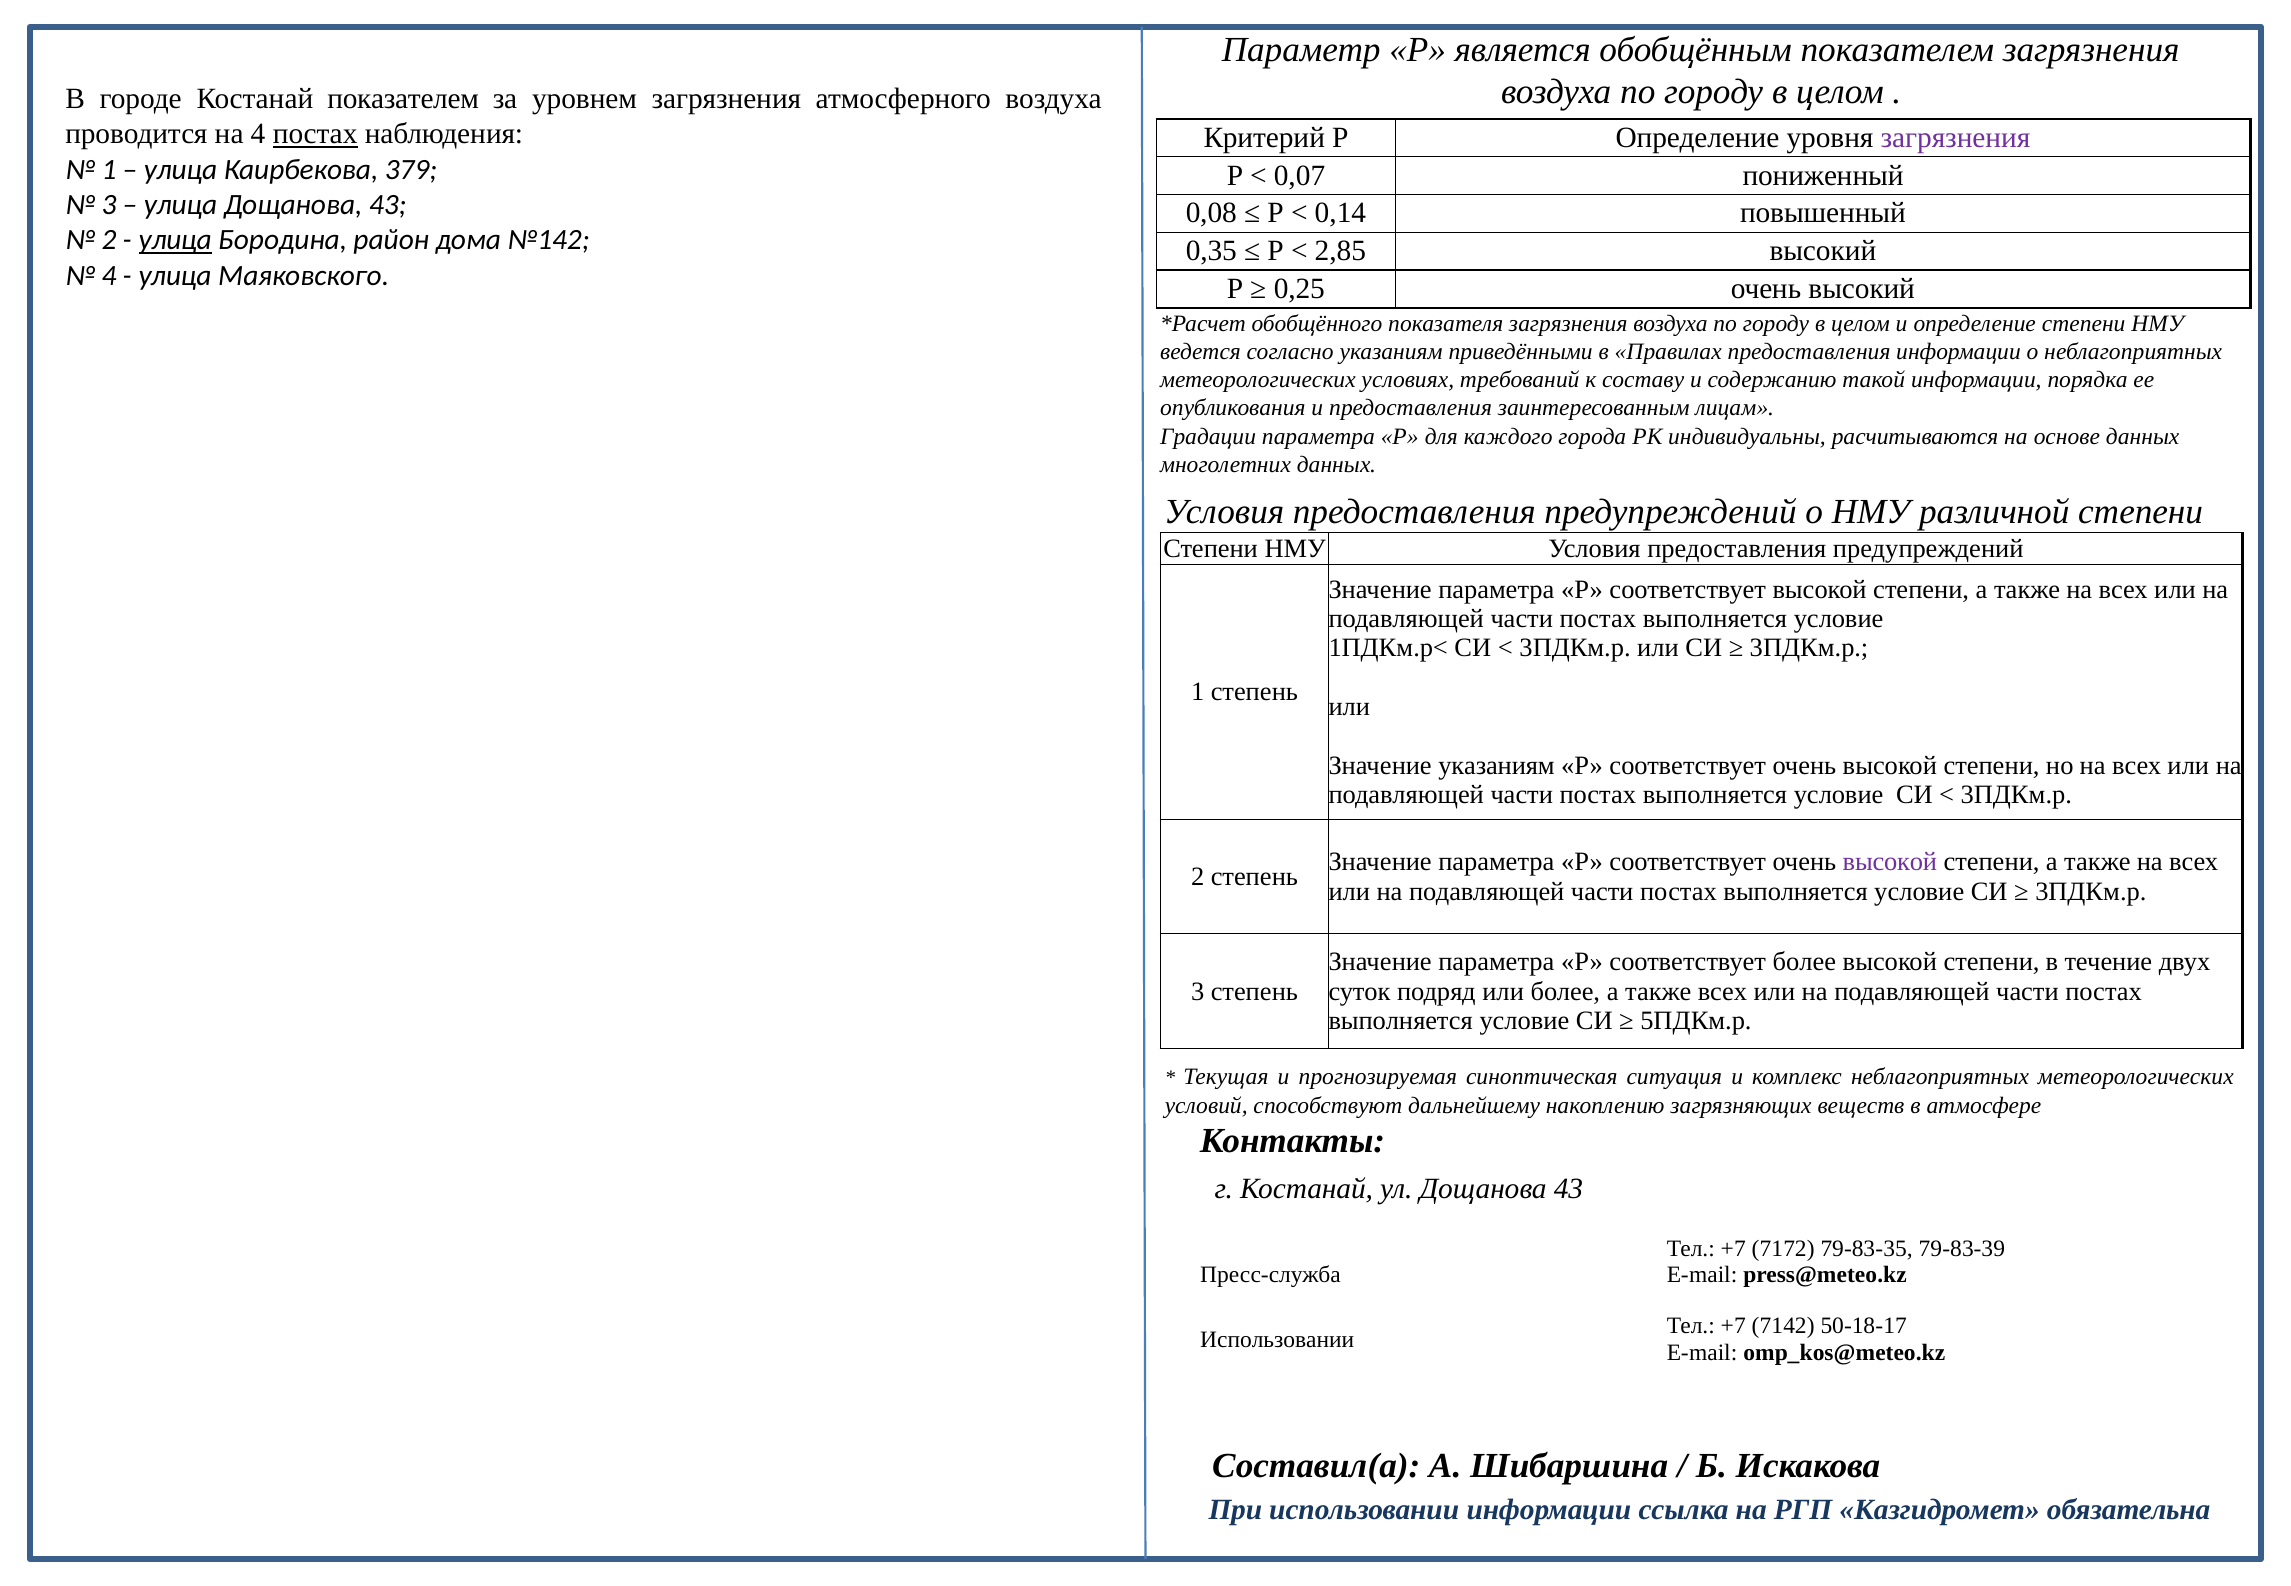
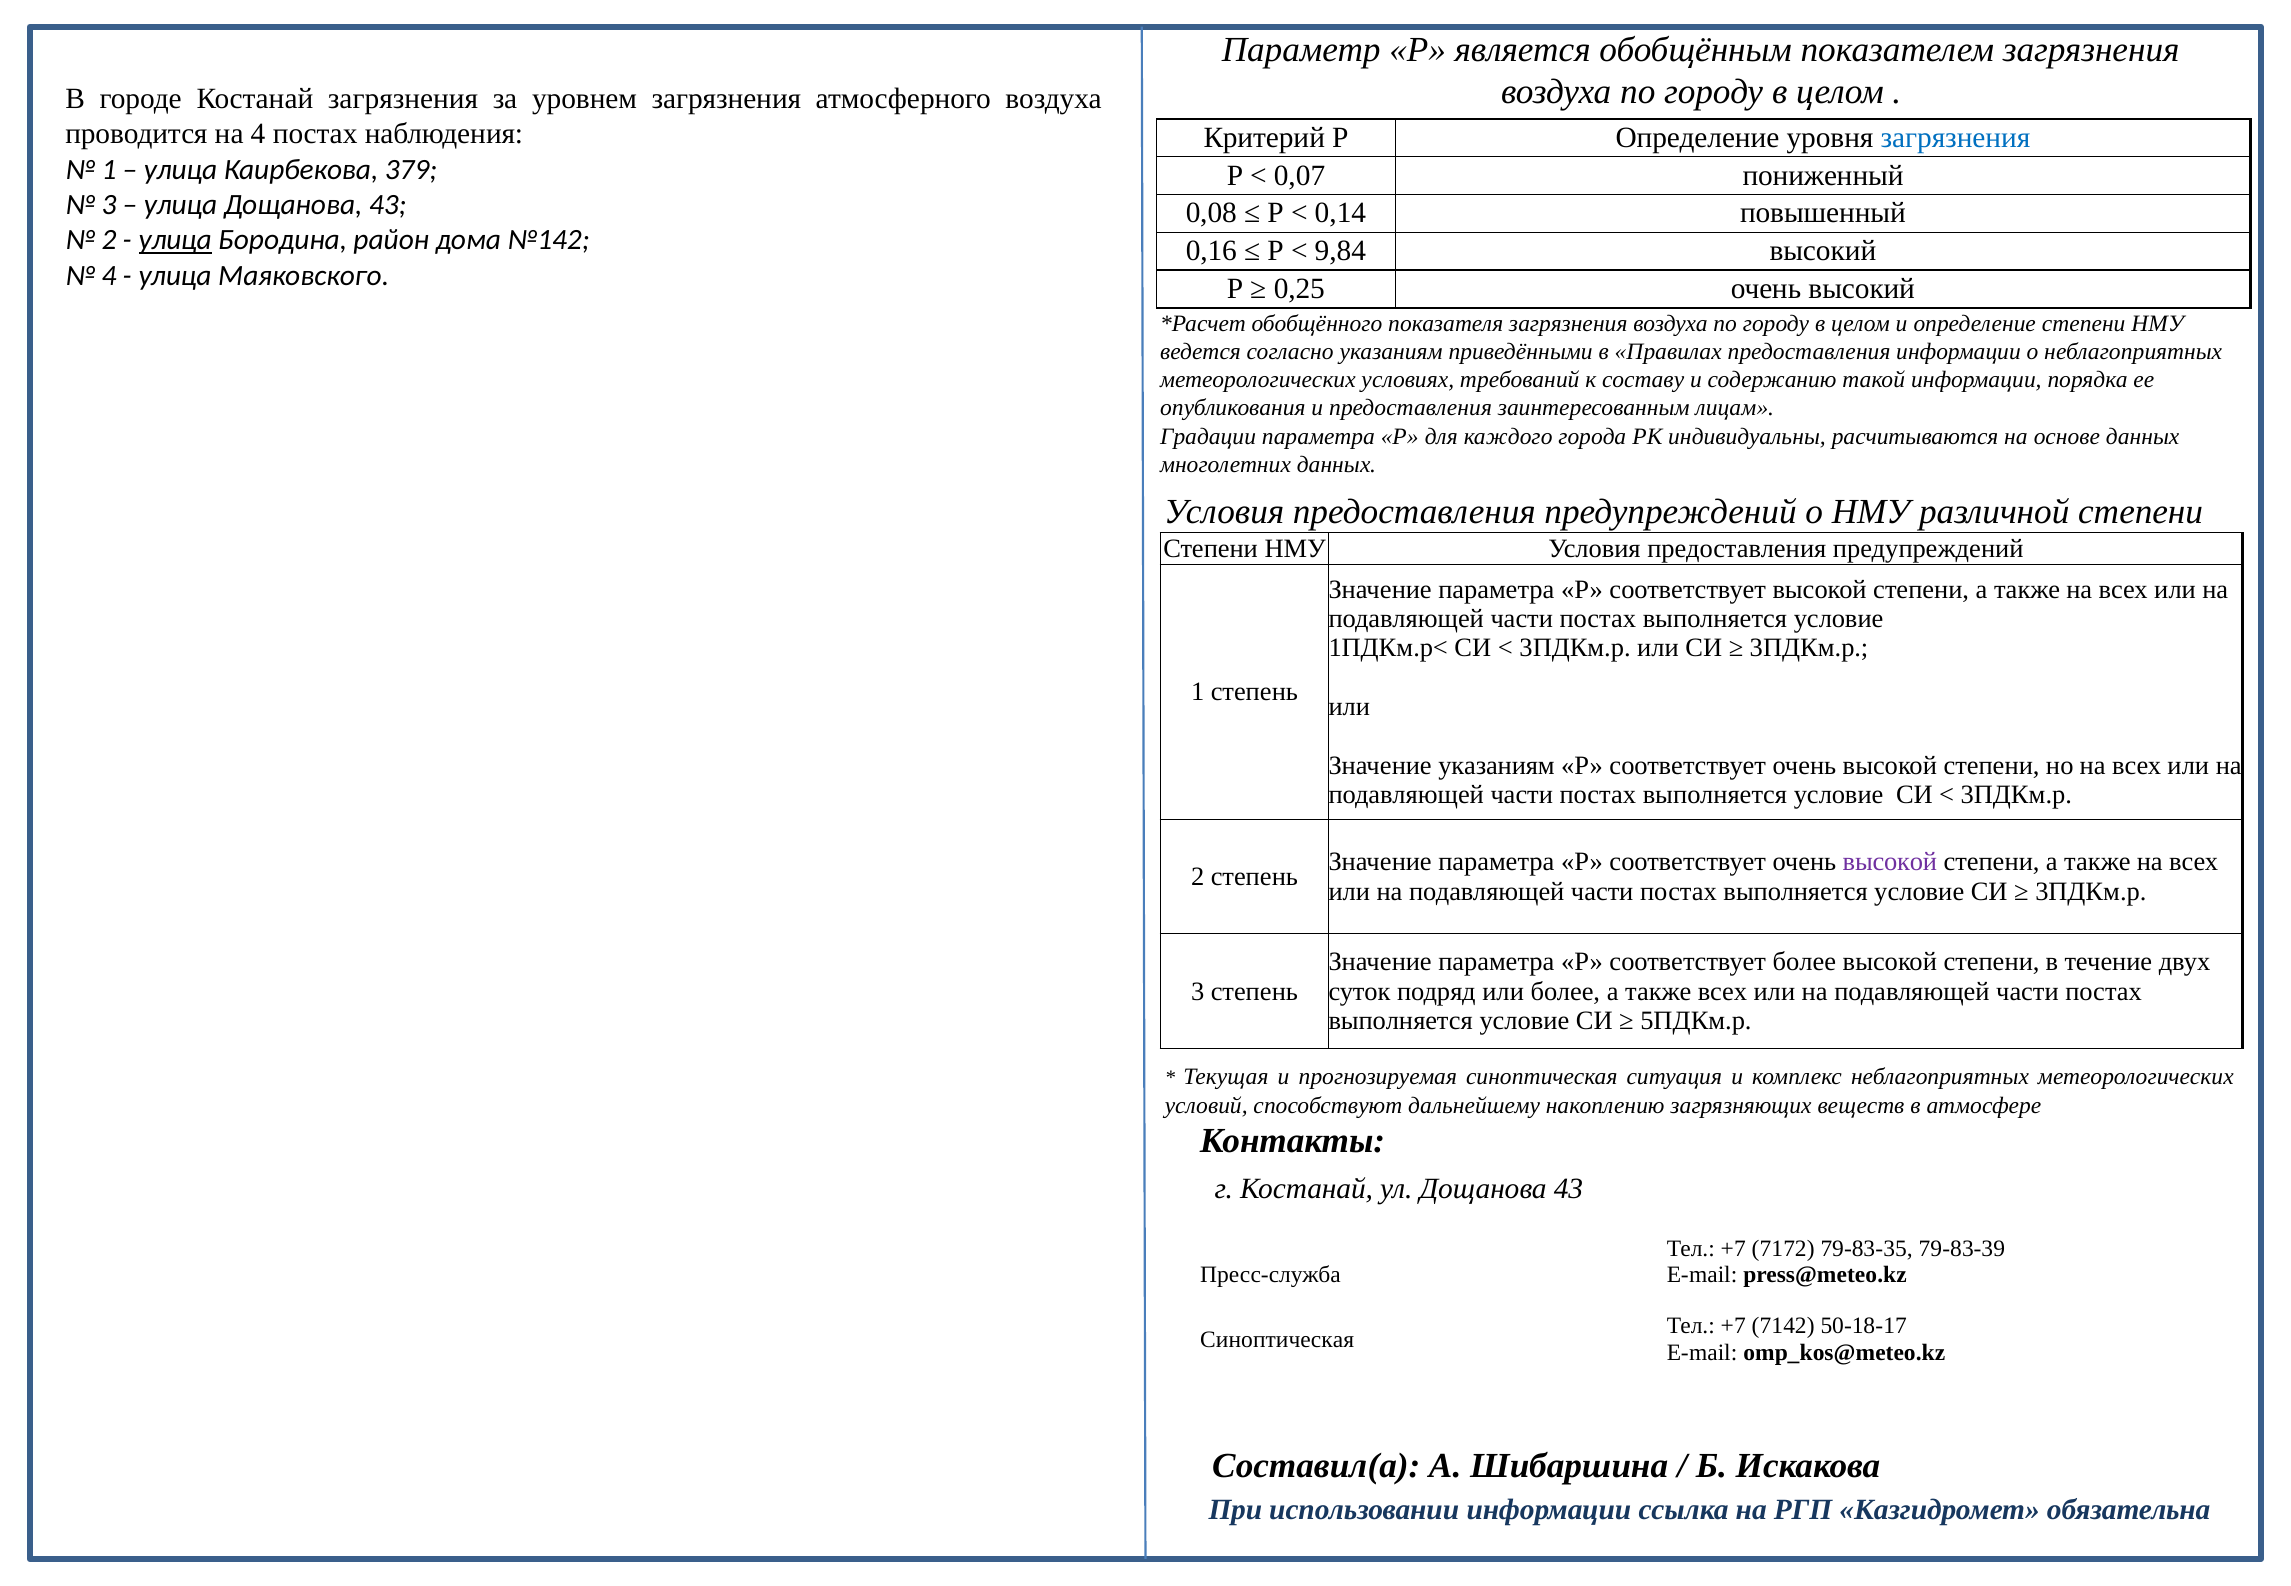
Костанай показателем: показателем -> загрязнения
постах at (315, 134) underline: present -> none
загрязнения at (1955, 138) colour: purple -> blue
0,35: 0,35 -> 0,16
2,85: 2,85 -> 9,84
Использовании at (1277, 1339): Использовании -> Синоптическая
